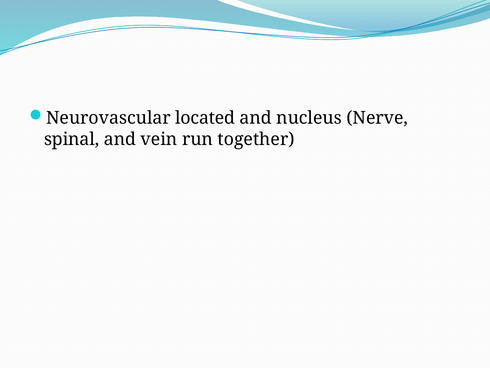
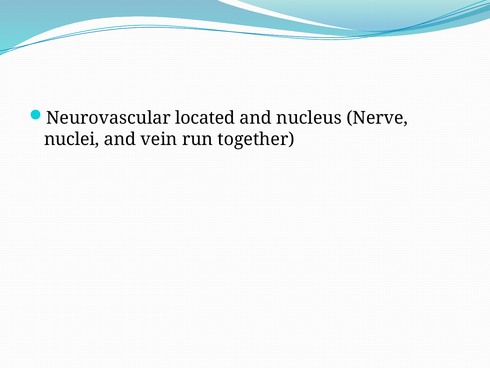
spinal: spinal -> nuclei
